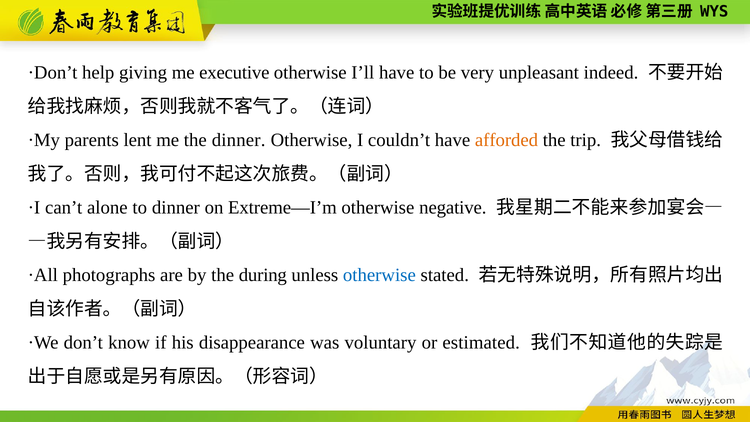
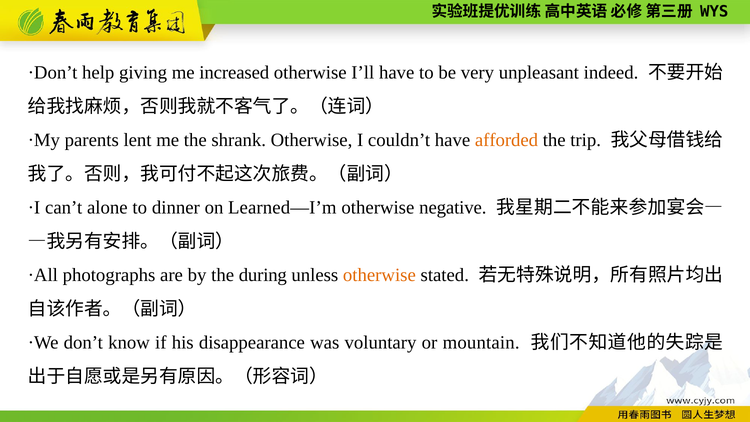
executive: executive -> increased
the dinner: dinner -> shrank
Extreme—I’m: Extreme—I’m -> Learned—I’m
otherwise at (379, 275) colour: blue -> orange
estimated: estimated -> mountain
